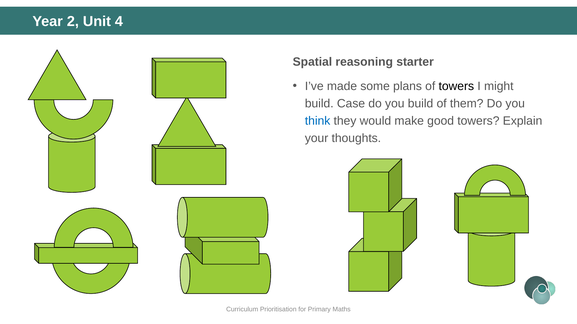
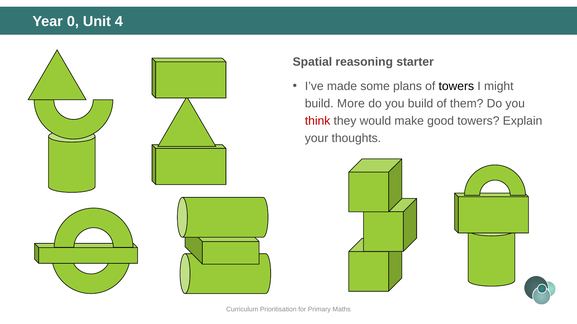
2: 2 -> 0
Case: Case -> More
think colour: blue -> red
